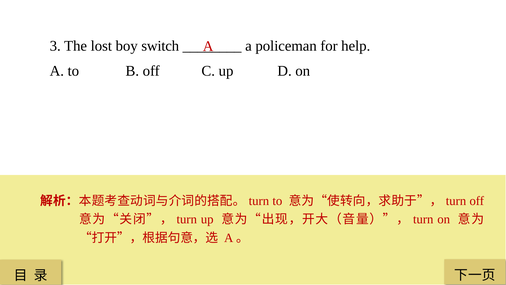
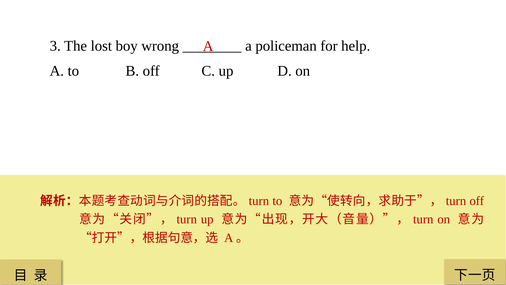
switch: switch -> wrong
